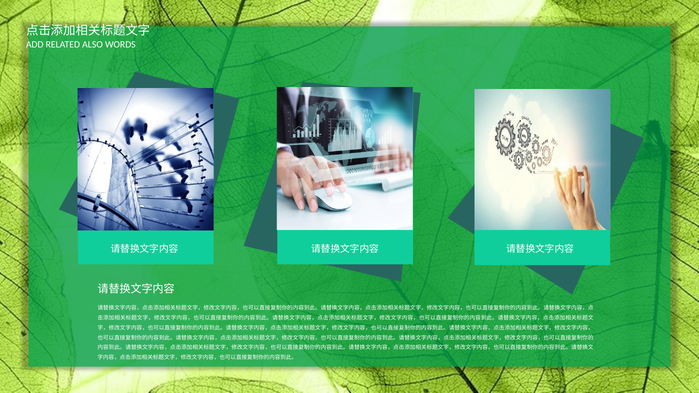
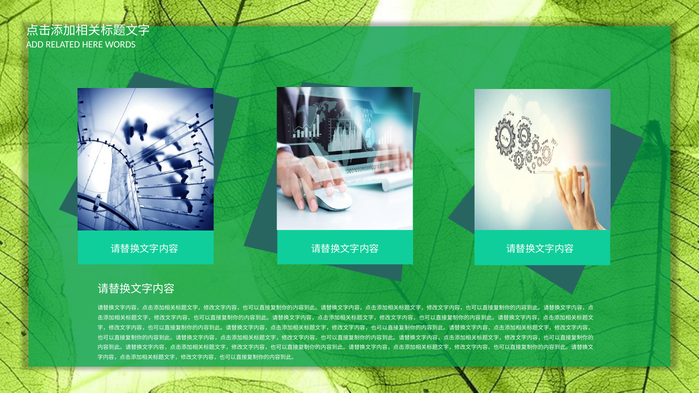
ALSO: ALSO -> HERE
